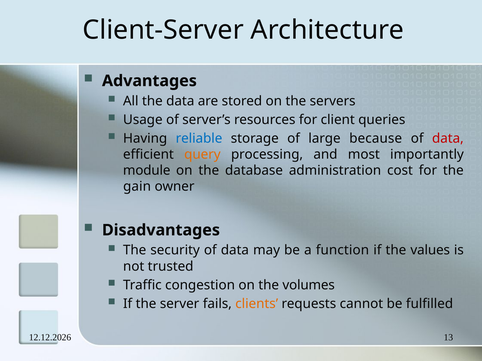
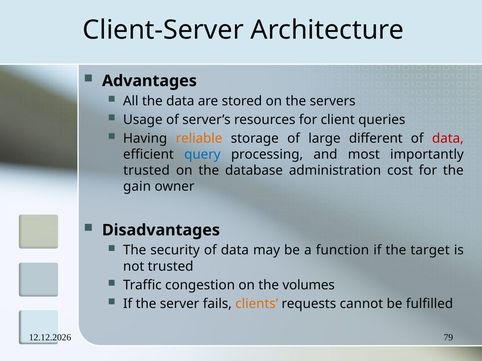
reliable colour: blue -> orange
because: because -> different
query colour: orange -> blue
module at (147, 171): module -> trusted
values: values -> target
13: 13 -> 79
